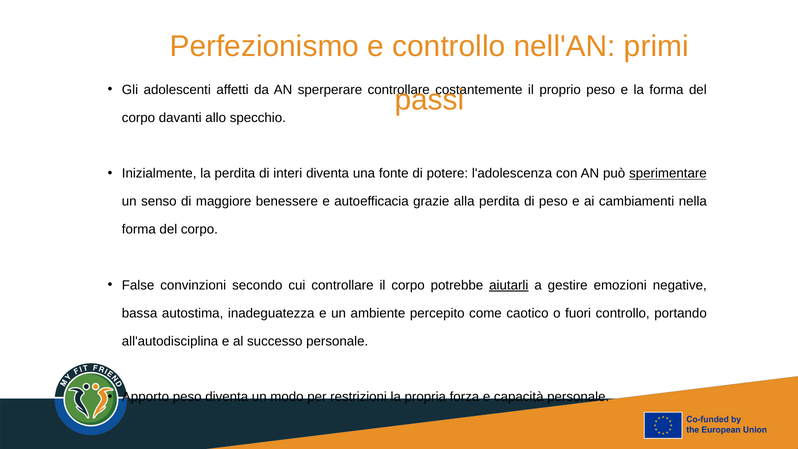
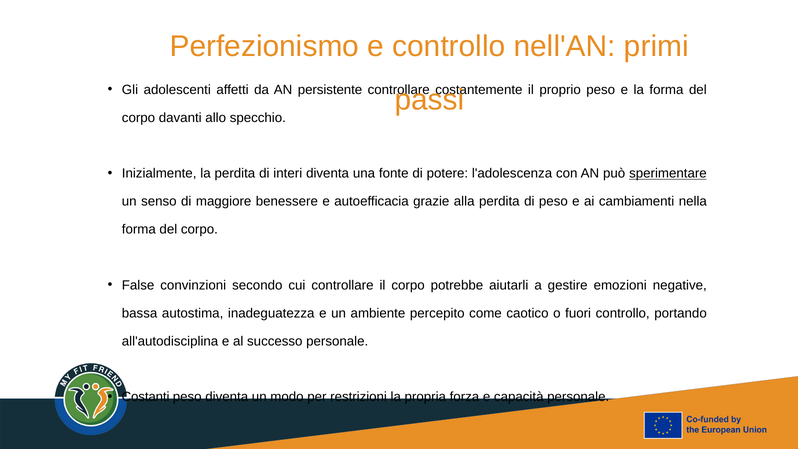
sperperare: sperperare -> persistente
aiutarli underline: present -> none
Apporto: Apporto -> Costanti
